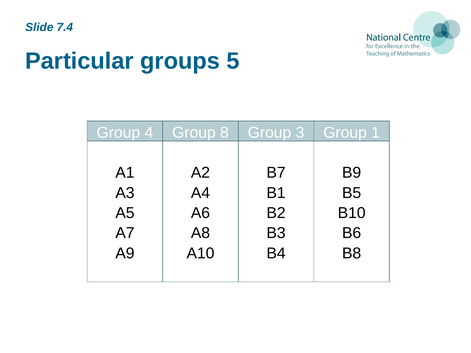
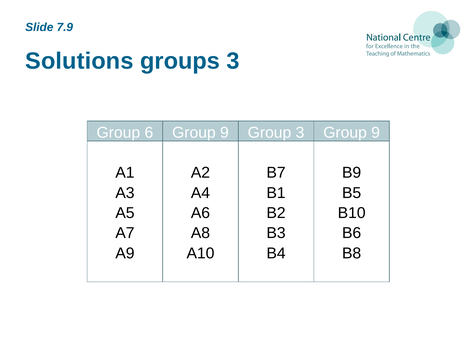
7.4: 7.4 -> 7.9
Particular: Particular -> Solutions
groups 5: 5 -> 3
4: 4 -> 6
8 at (224, 133): 8 -> 9
3 Group 1: 1 -> 9
